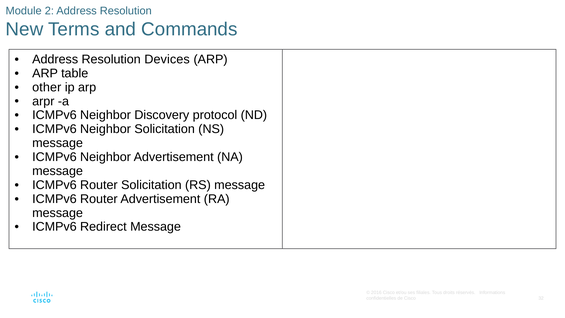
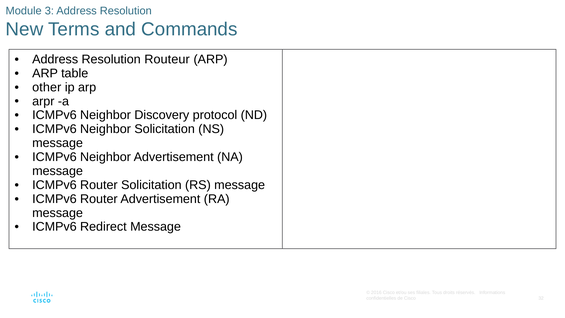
2: 2 -> 3
Devices: Devices -> Routeur
